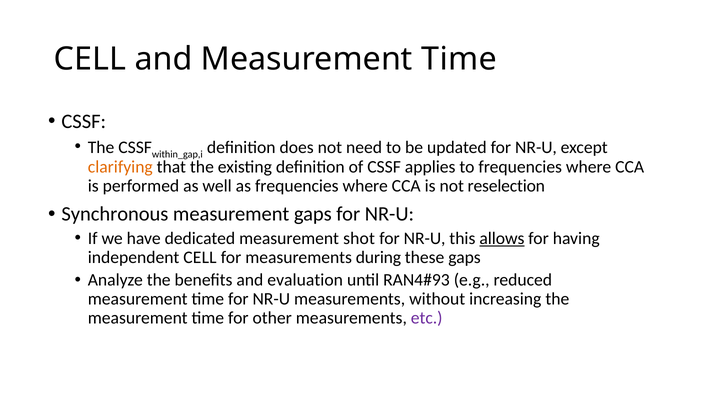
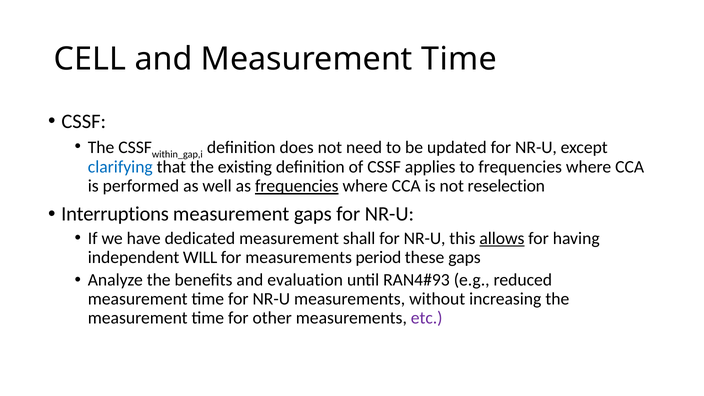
clarifying colour: orange -> blue
frequencies at (297, 186) underline: none -> present
Synchronous: Synchronous -> Interruptions
shot: shot -> shall
independent CELL: CELL -> WILL
during: during -> period
